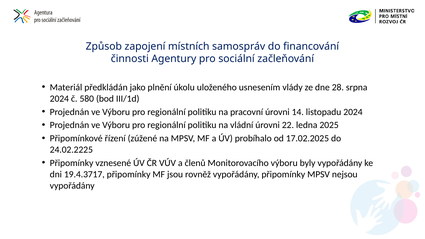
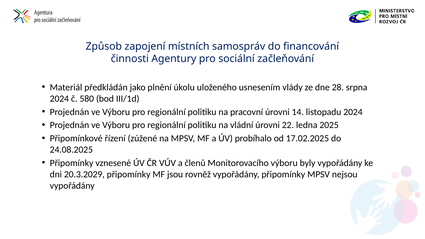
24.02.2225: 24.02.2225 -> 24.08.2025
19.4.3717: 19.4.3717 -> 20.3.2029
